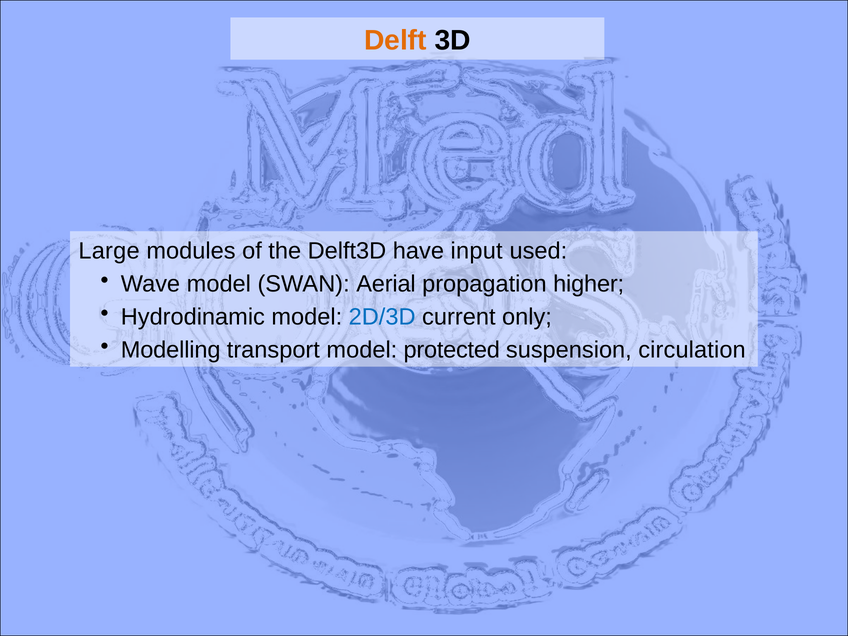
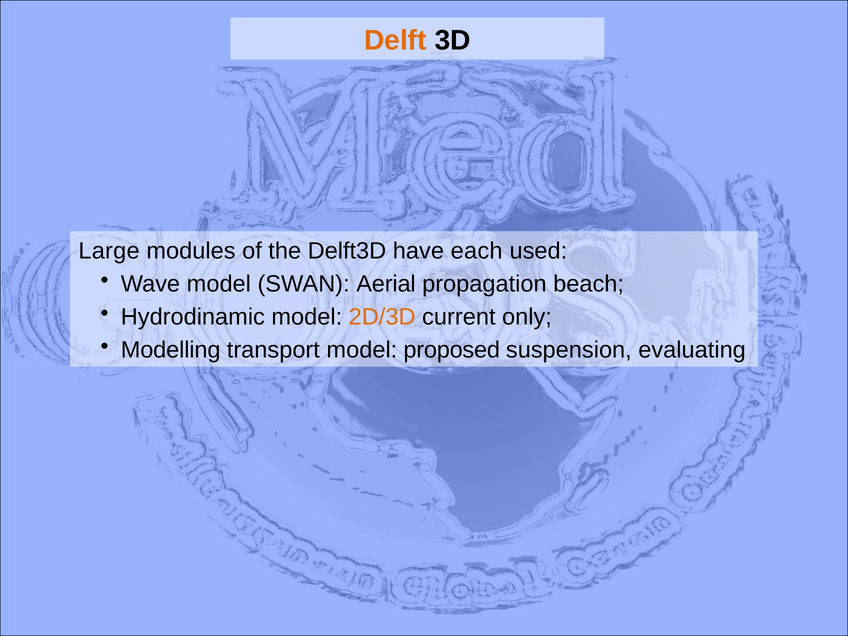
input: input -> each
higher: higher -> beach
2D/3D colour: blue -> orange
protected: protected -> proposed
circulation: circulation -> evaluating
